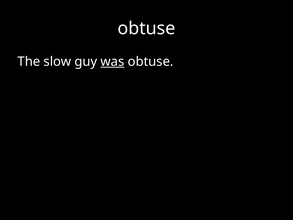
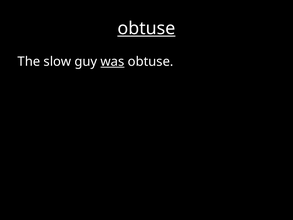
obtuse at (146, 28) underline: none -> present
